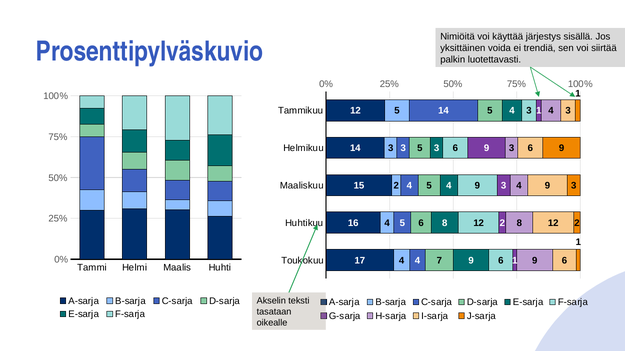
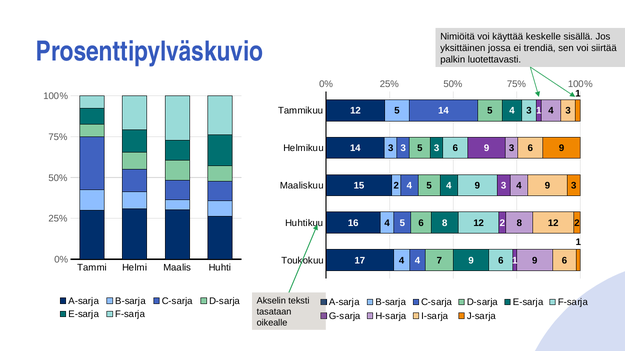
järjestys: järjestys -> keskelle
voida: voida -> jossa
